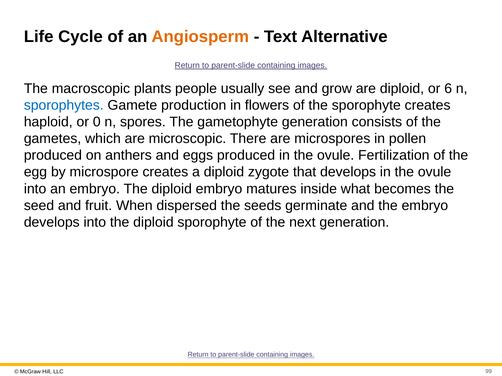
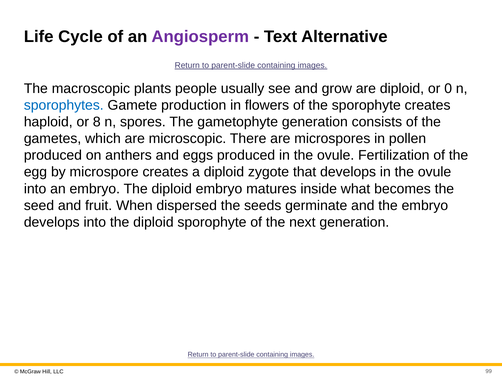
Angiosperm colour: orange -> purple
6: 6 -> 0
0: 0 -> 8
